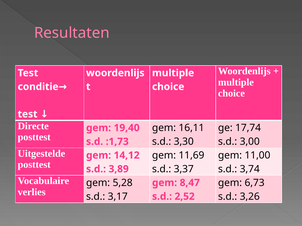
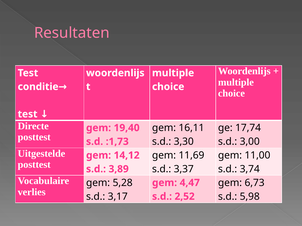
8,47: 8,47 -> 4,47
3,26: 3,26 -> 5,98
